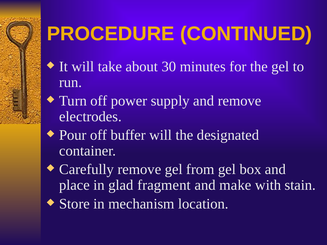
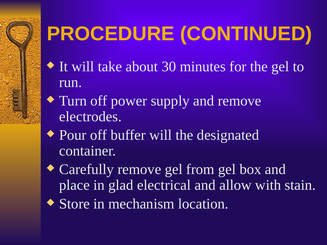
fragment: fragment -> electrical
make: make -> allow
